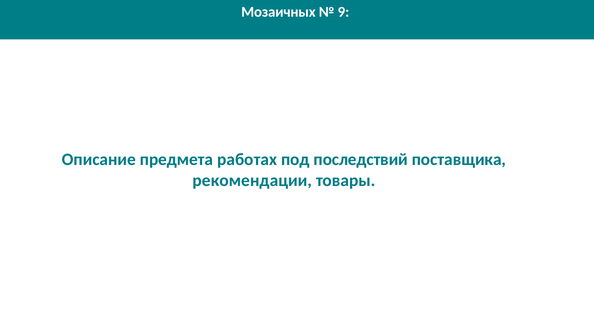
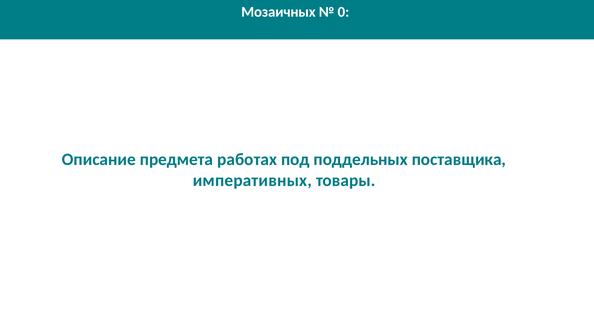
9: 9 -> 0
последствий: последствий -> поддельных
рекомендации: рекомендации -> императивных
